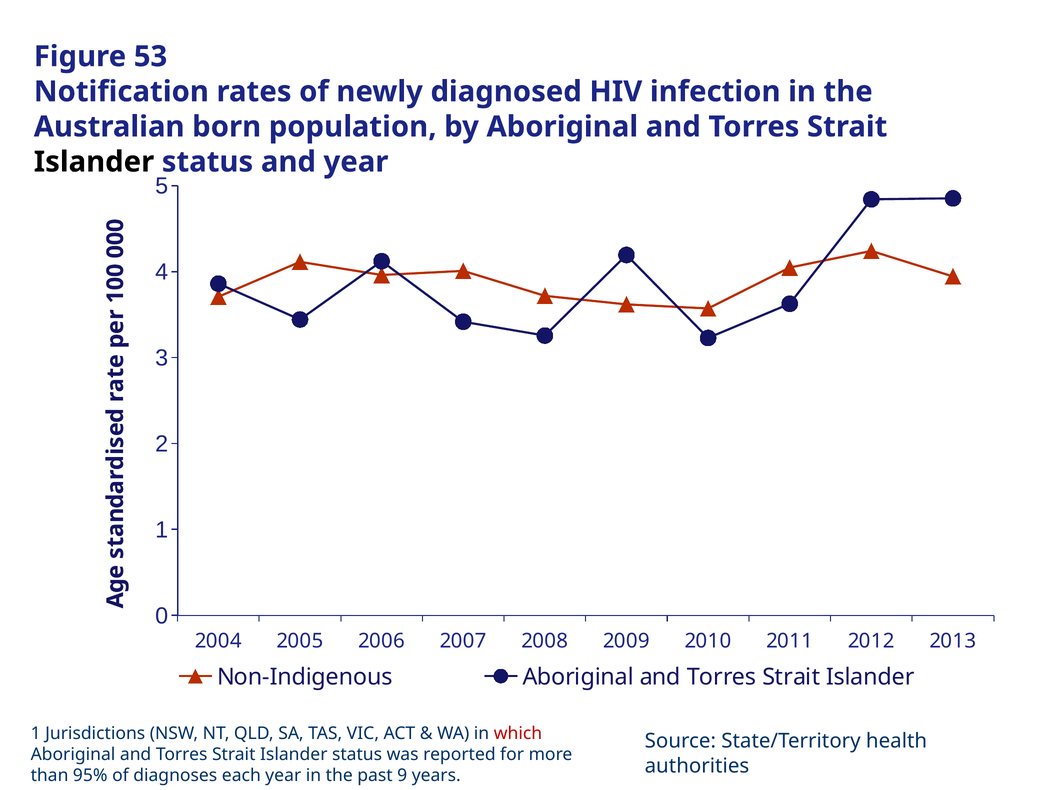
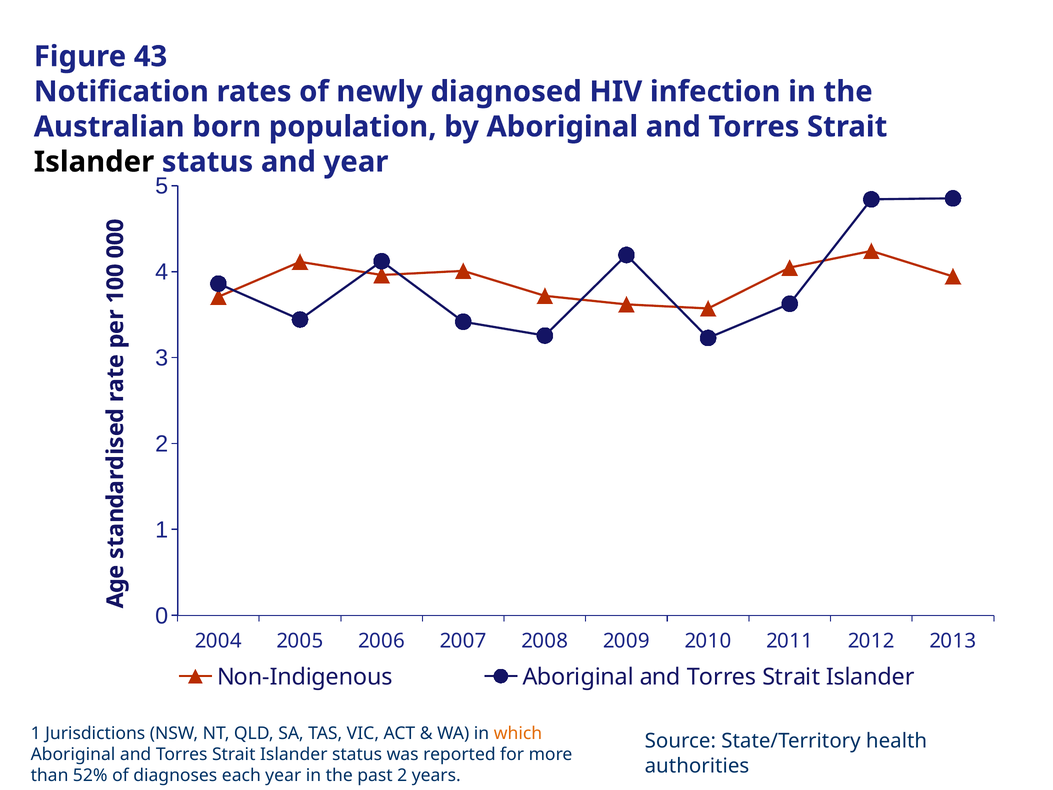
53: 53 -> 43
which colour: red -> orange
95%: 95% -> 52%
past 9: 9 -> 2
